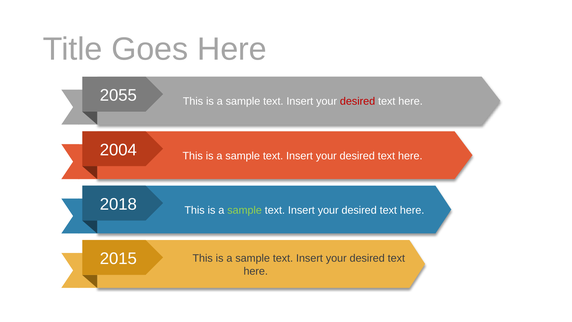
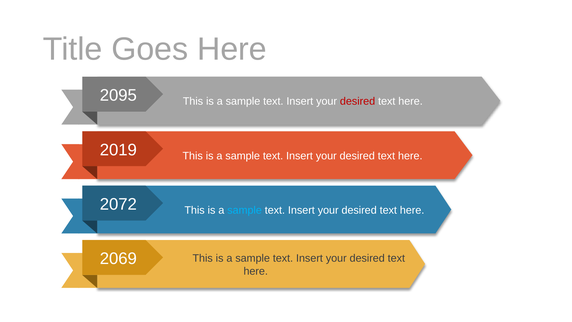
2055: 2055 -> 2095
2004: 2004 -> 2019
2018: 2018 -> 2072
sample at (245, 210) colour: light green -> light blue
2015: 2015 -> 2069
